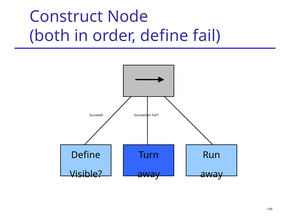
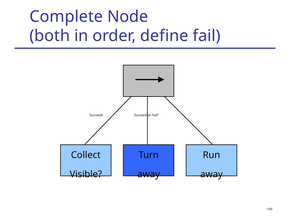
Construct: Construct -> Complete
Define at (86, 155): Define -> Collect
